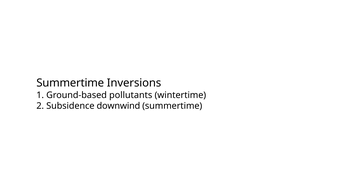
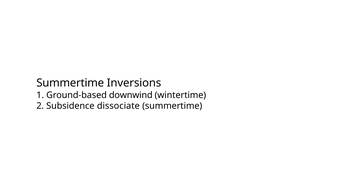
pollutants: pollutants -> downwind
downwind: downwind -> dissociate
